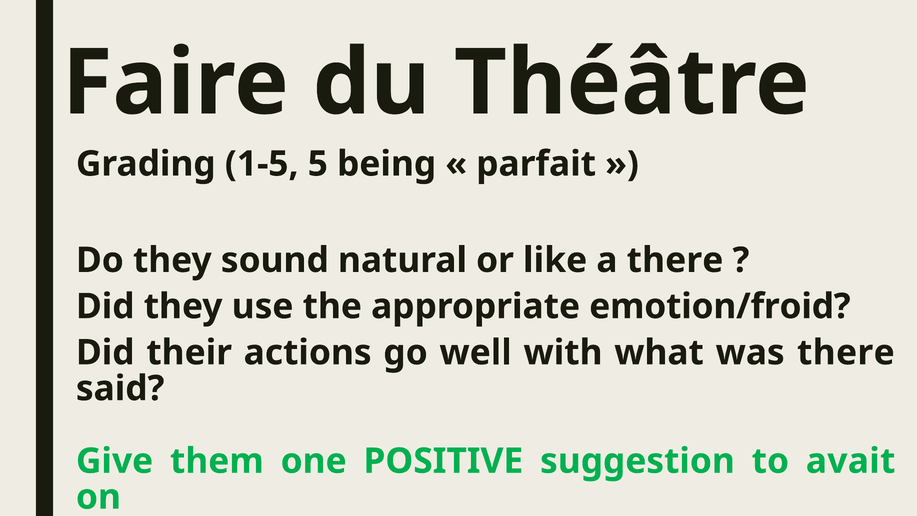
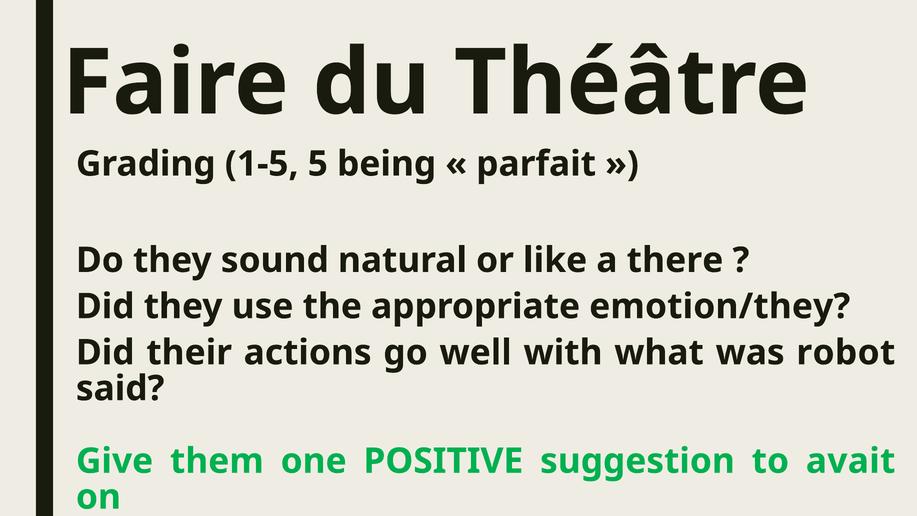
emotion/froid: emotion/froid -> emotion/they
was there: there -> robot
